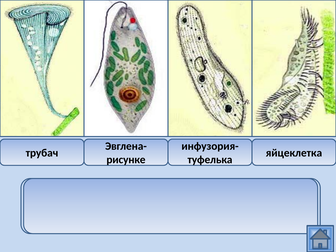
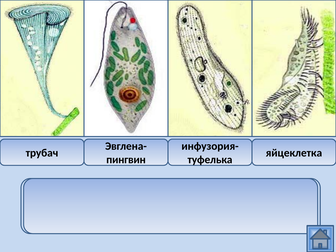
рисунке: рисунке -> пингвин
